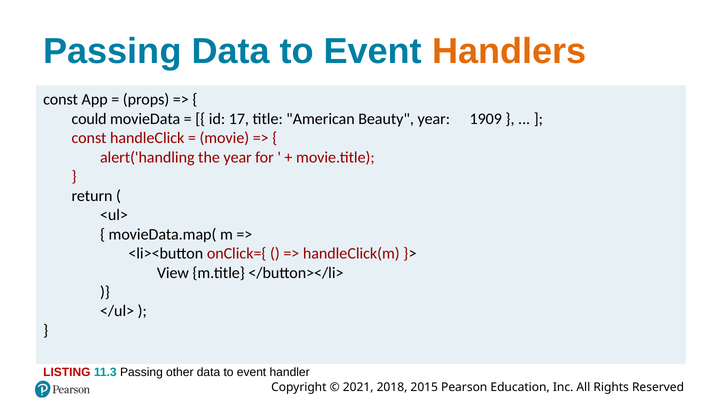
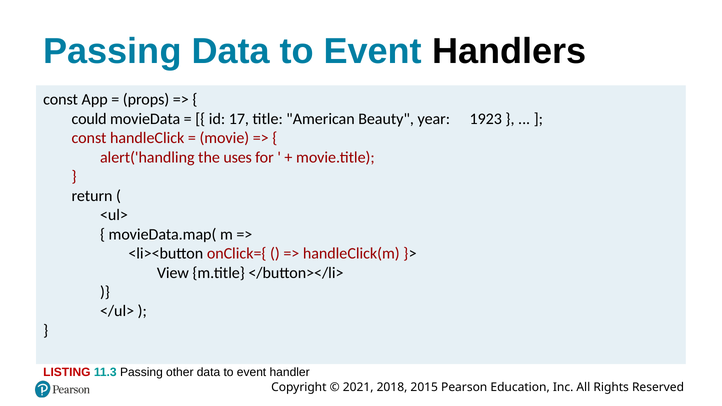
Handlers colour: orange -> black
1909: 1909 -> 1923
the year: year -> uses
